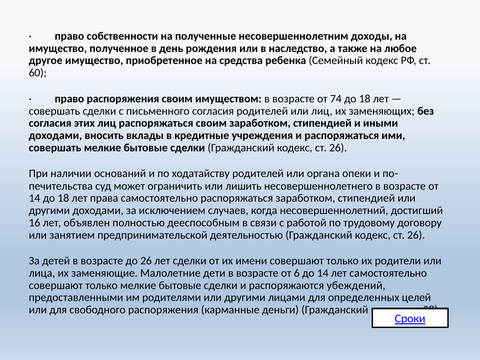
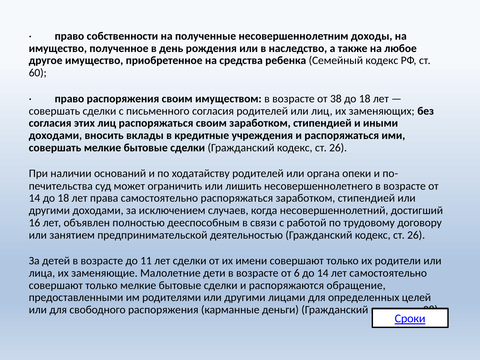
74: 74 -> 38
до 26: 26 -> 11
убеждений: убеждений -> обращение
